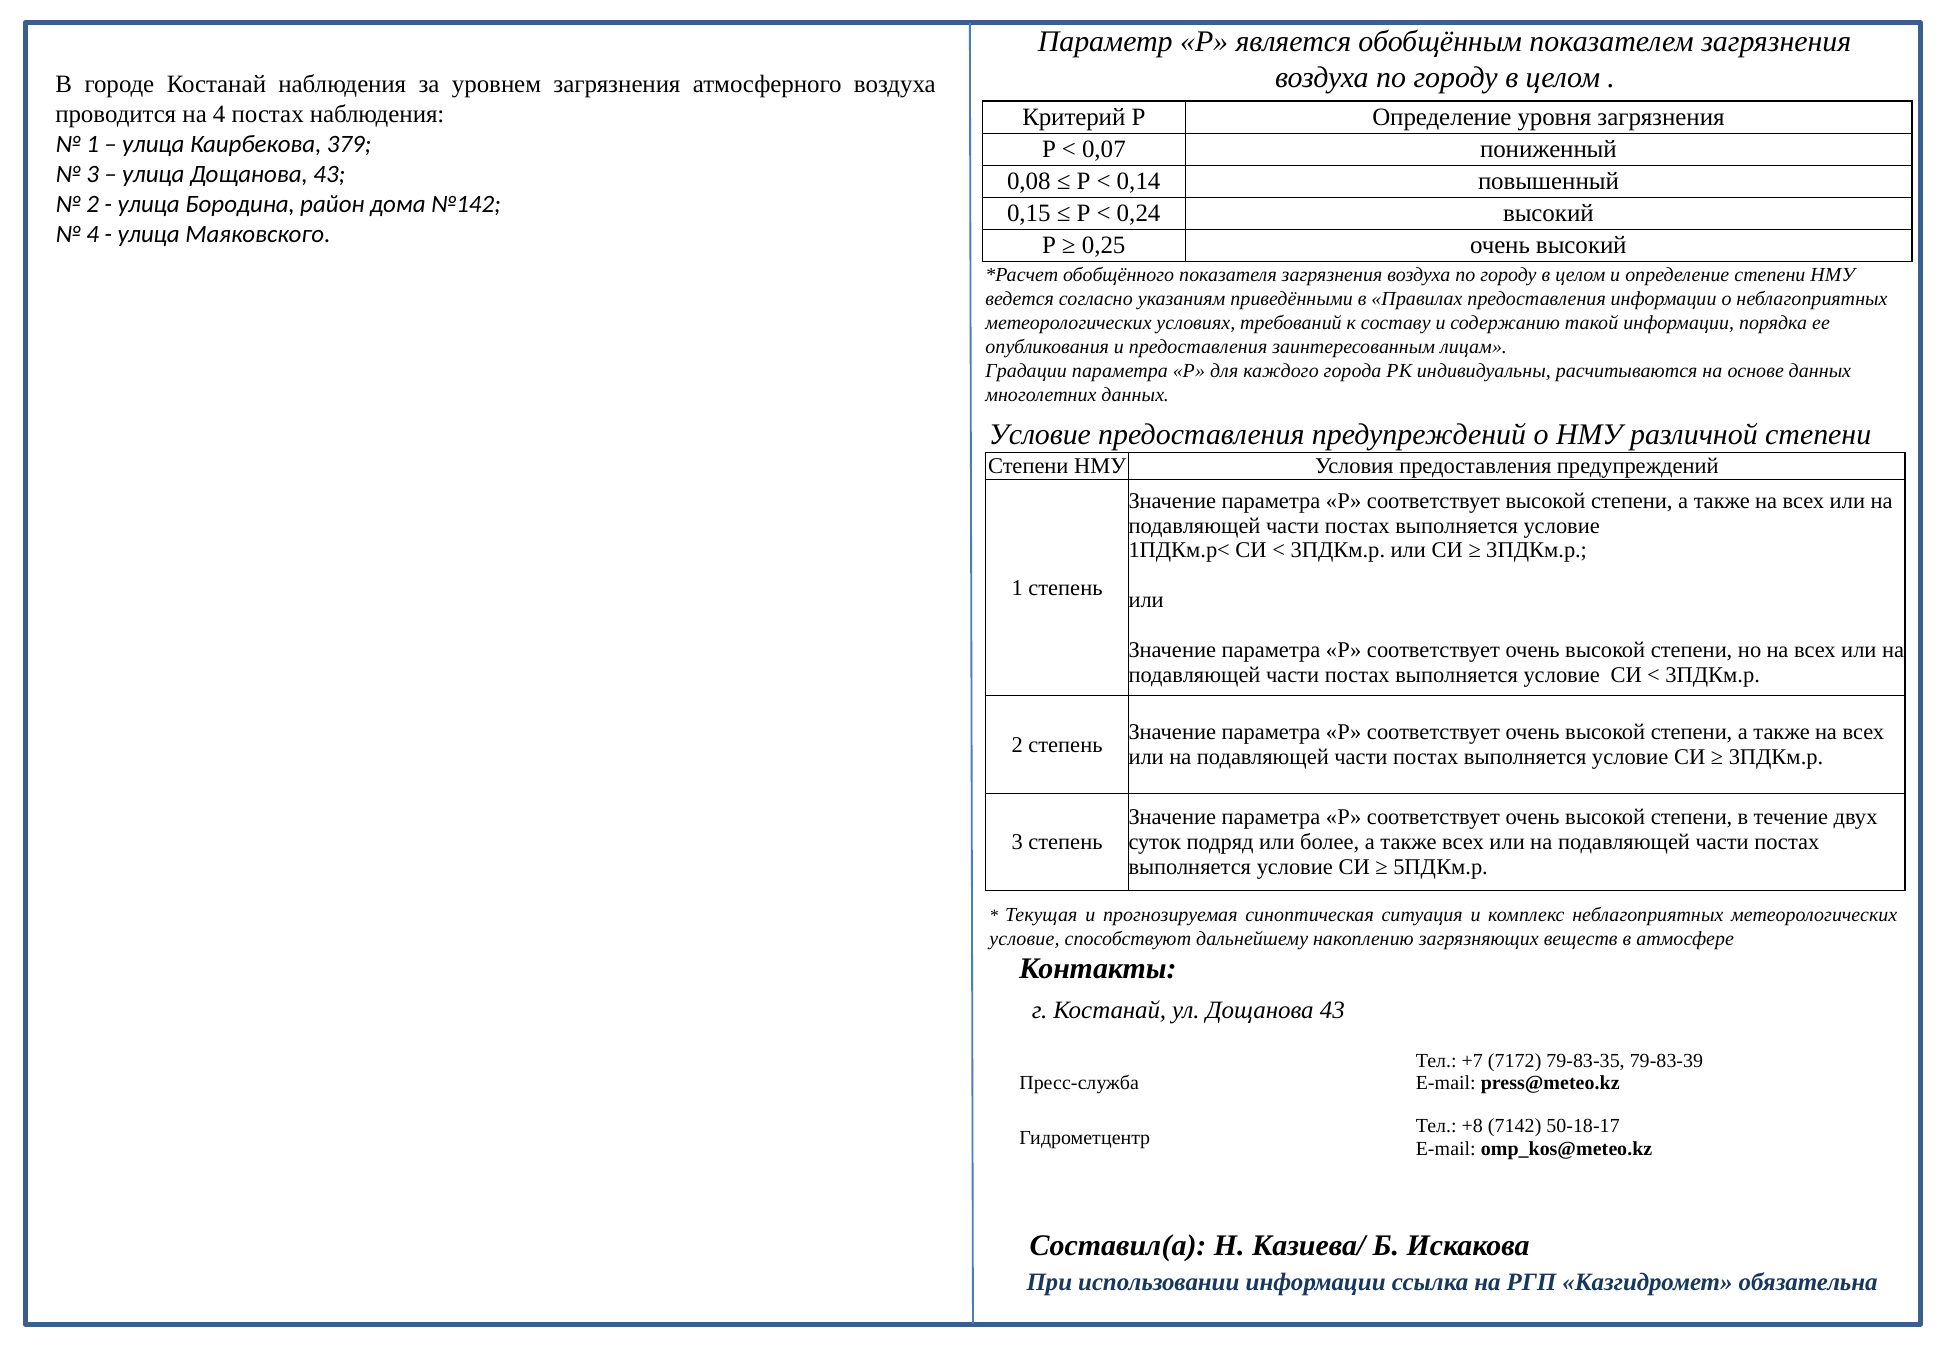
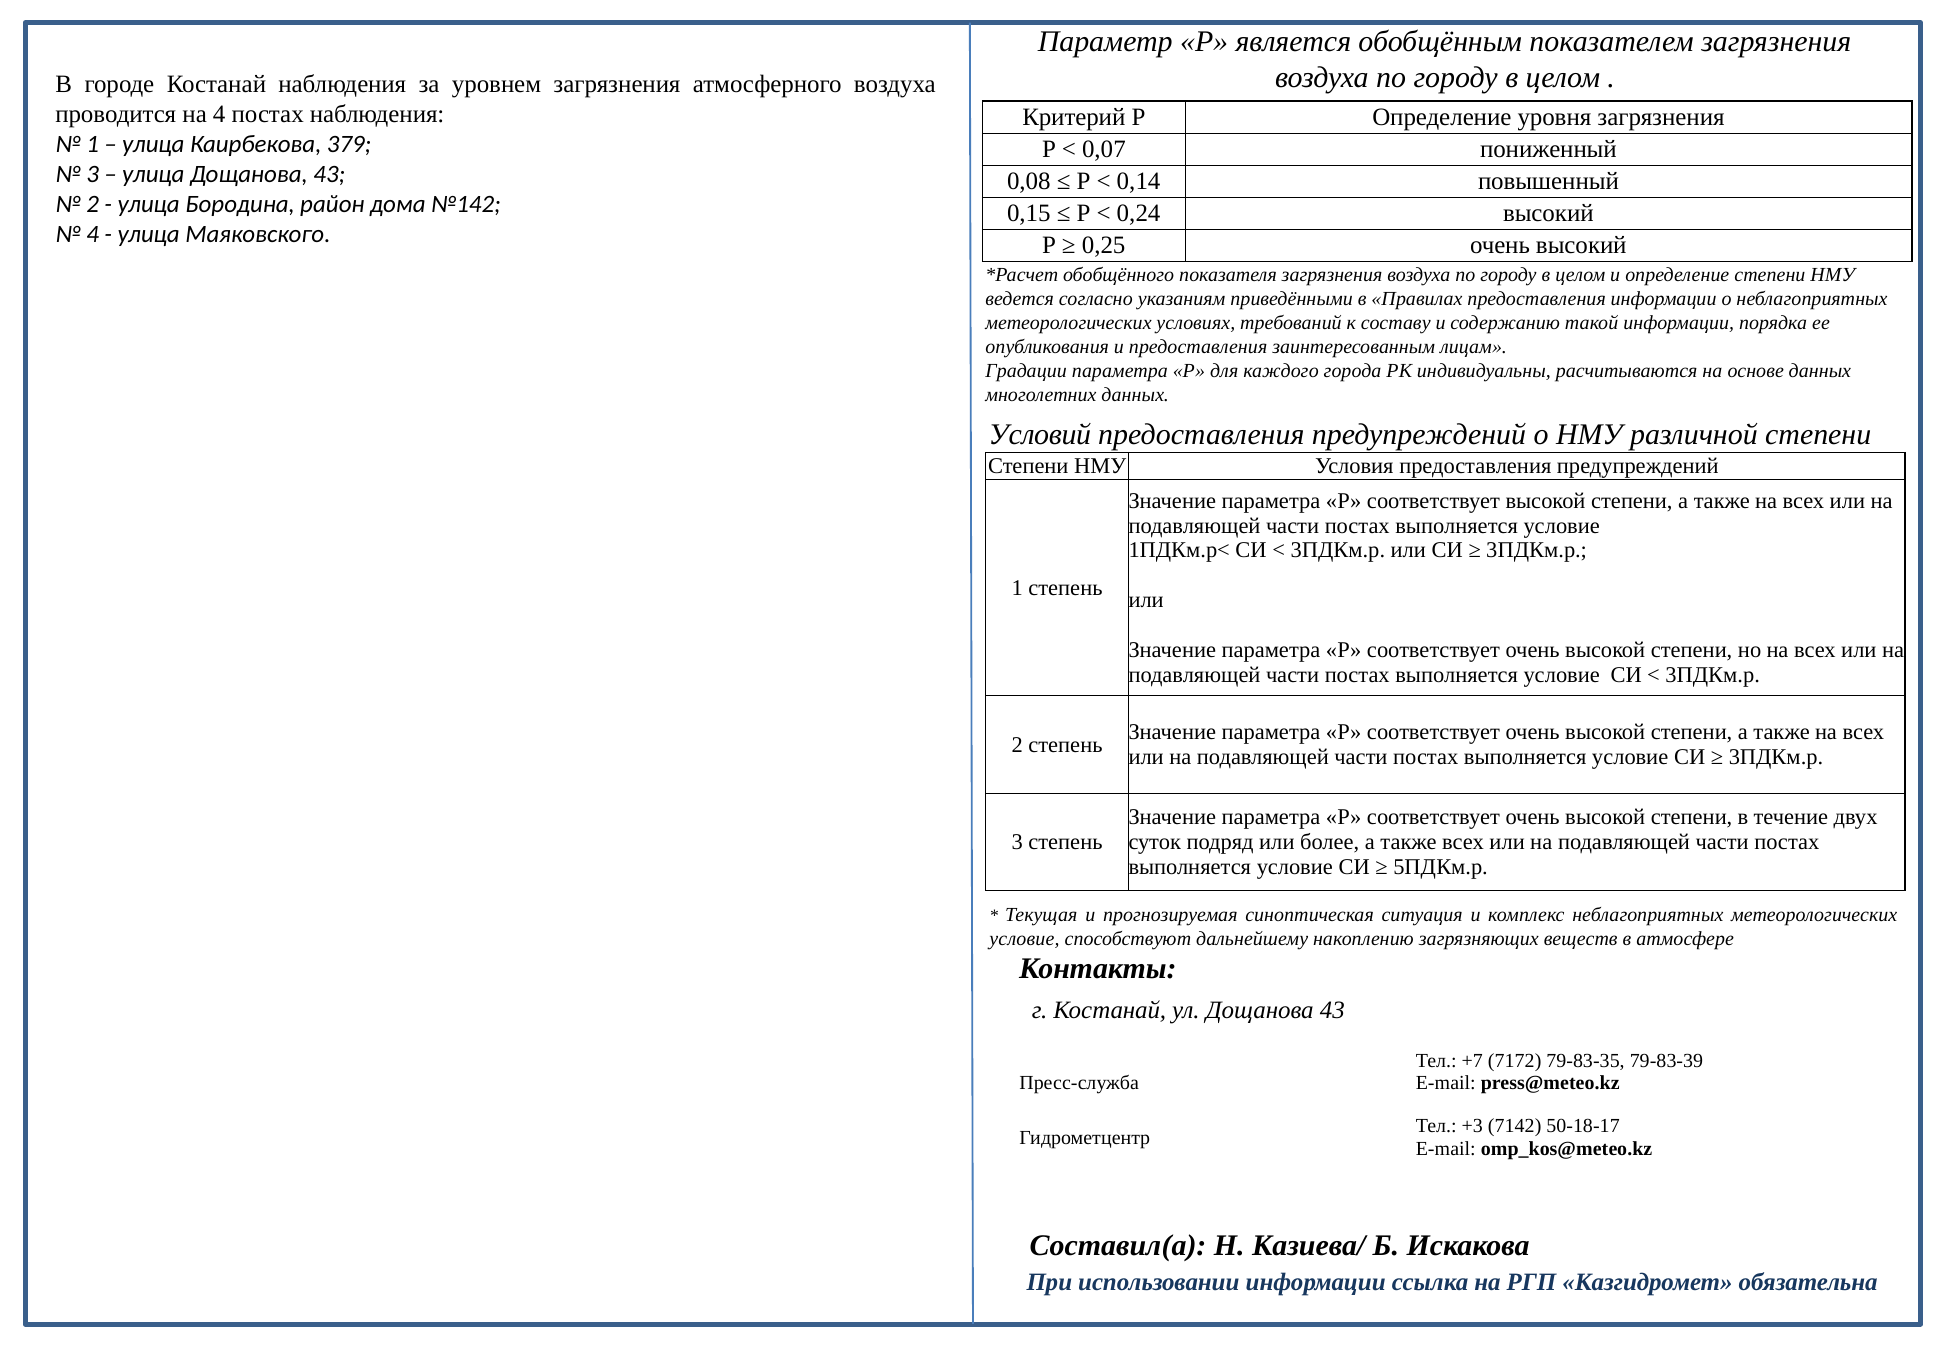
Условие at (1040, 435): Условие -> Условий
+8: +8 -> +3
